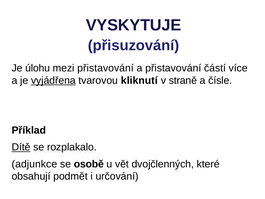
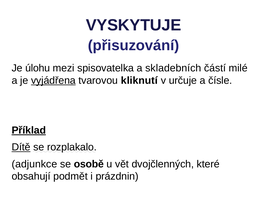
mezi přistavování: přistavování -> spisovatelka
a přistavování: přistavování -> skladebních
více: více -> milé
straně: straně -> určuje
Příklad underline: none -> present
určování: určování -> prázdnin
